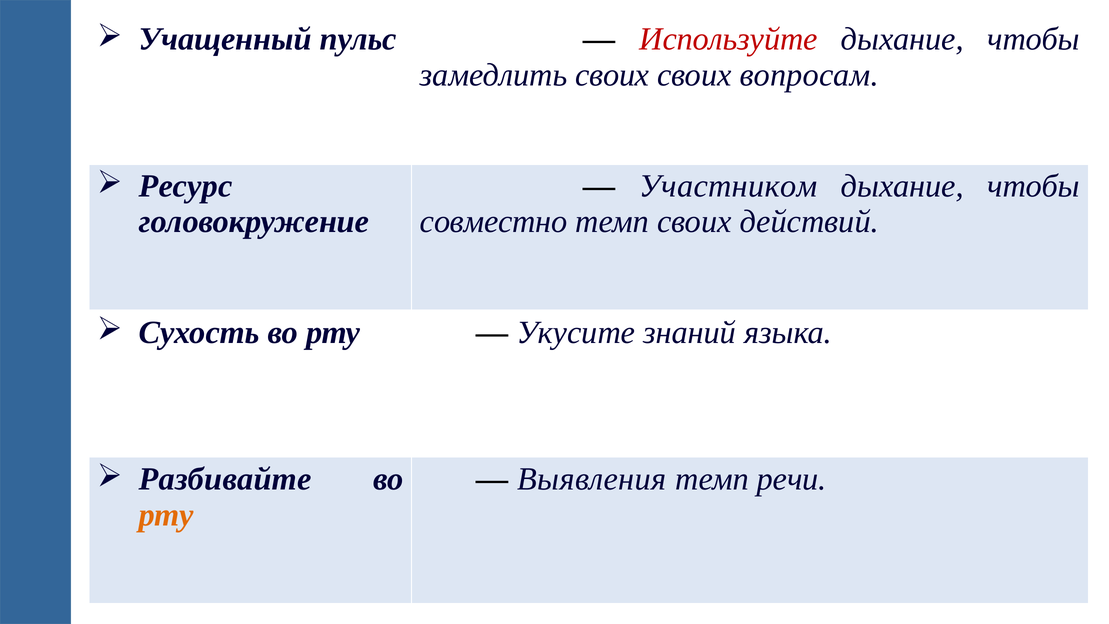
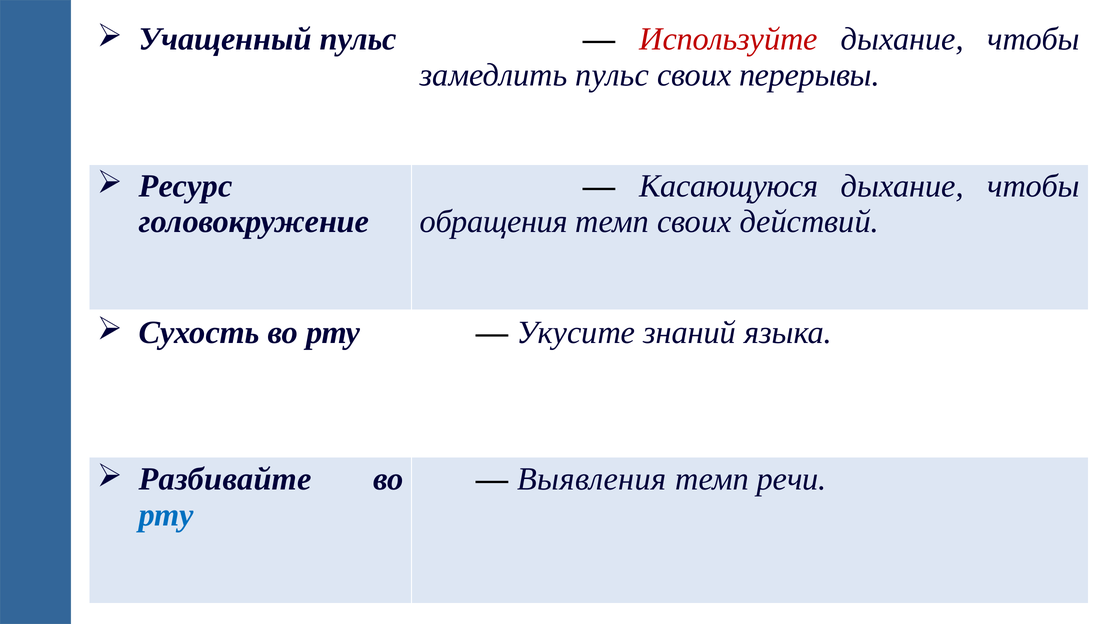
замедлить своих: своих -> пульс
вопросам: вопросам -> перерывы
Участником: Участником -> Касающуюся
совместно: совместно -> обращения
рту at (166, 515) colour: orange -> blue
